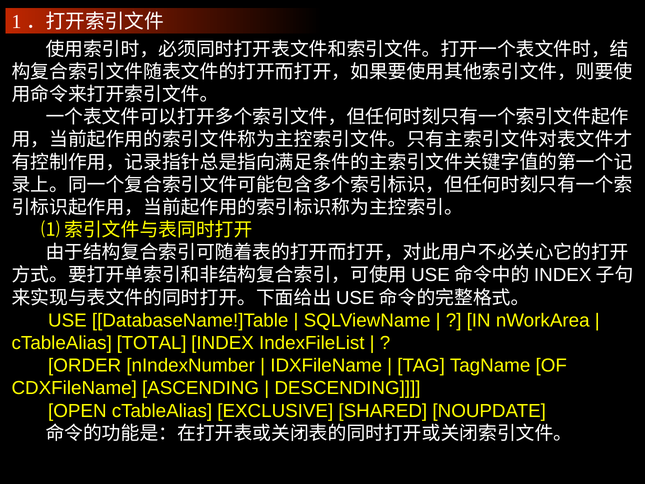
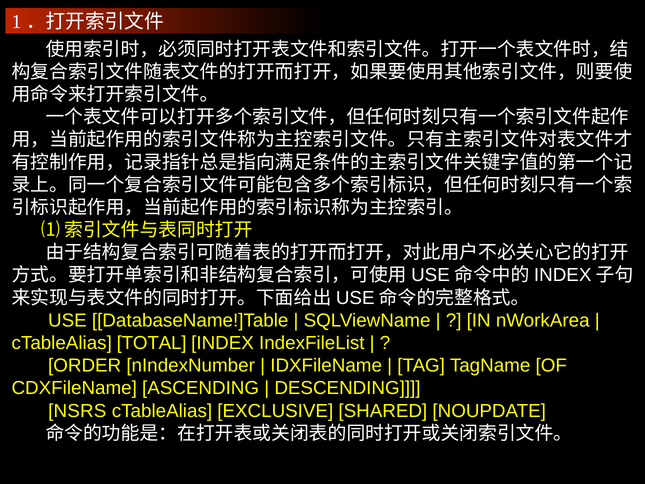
OPEN: OPEN -> NSRS
